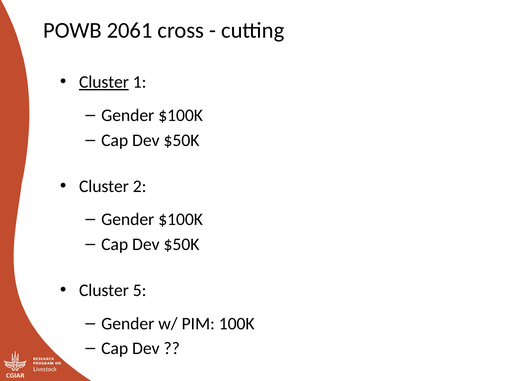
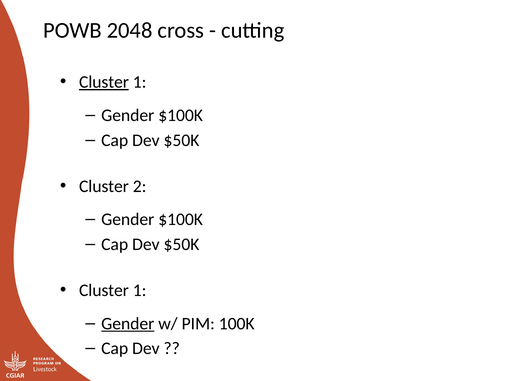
2061: 2061 -> 2048
5 at (140, 290): 5 -> 1
Gender at (128, 323) underline: none -> present
